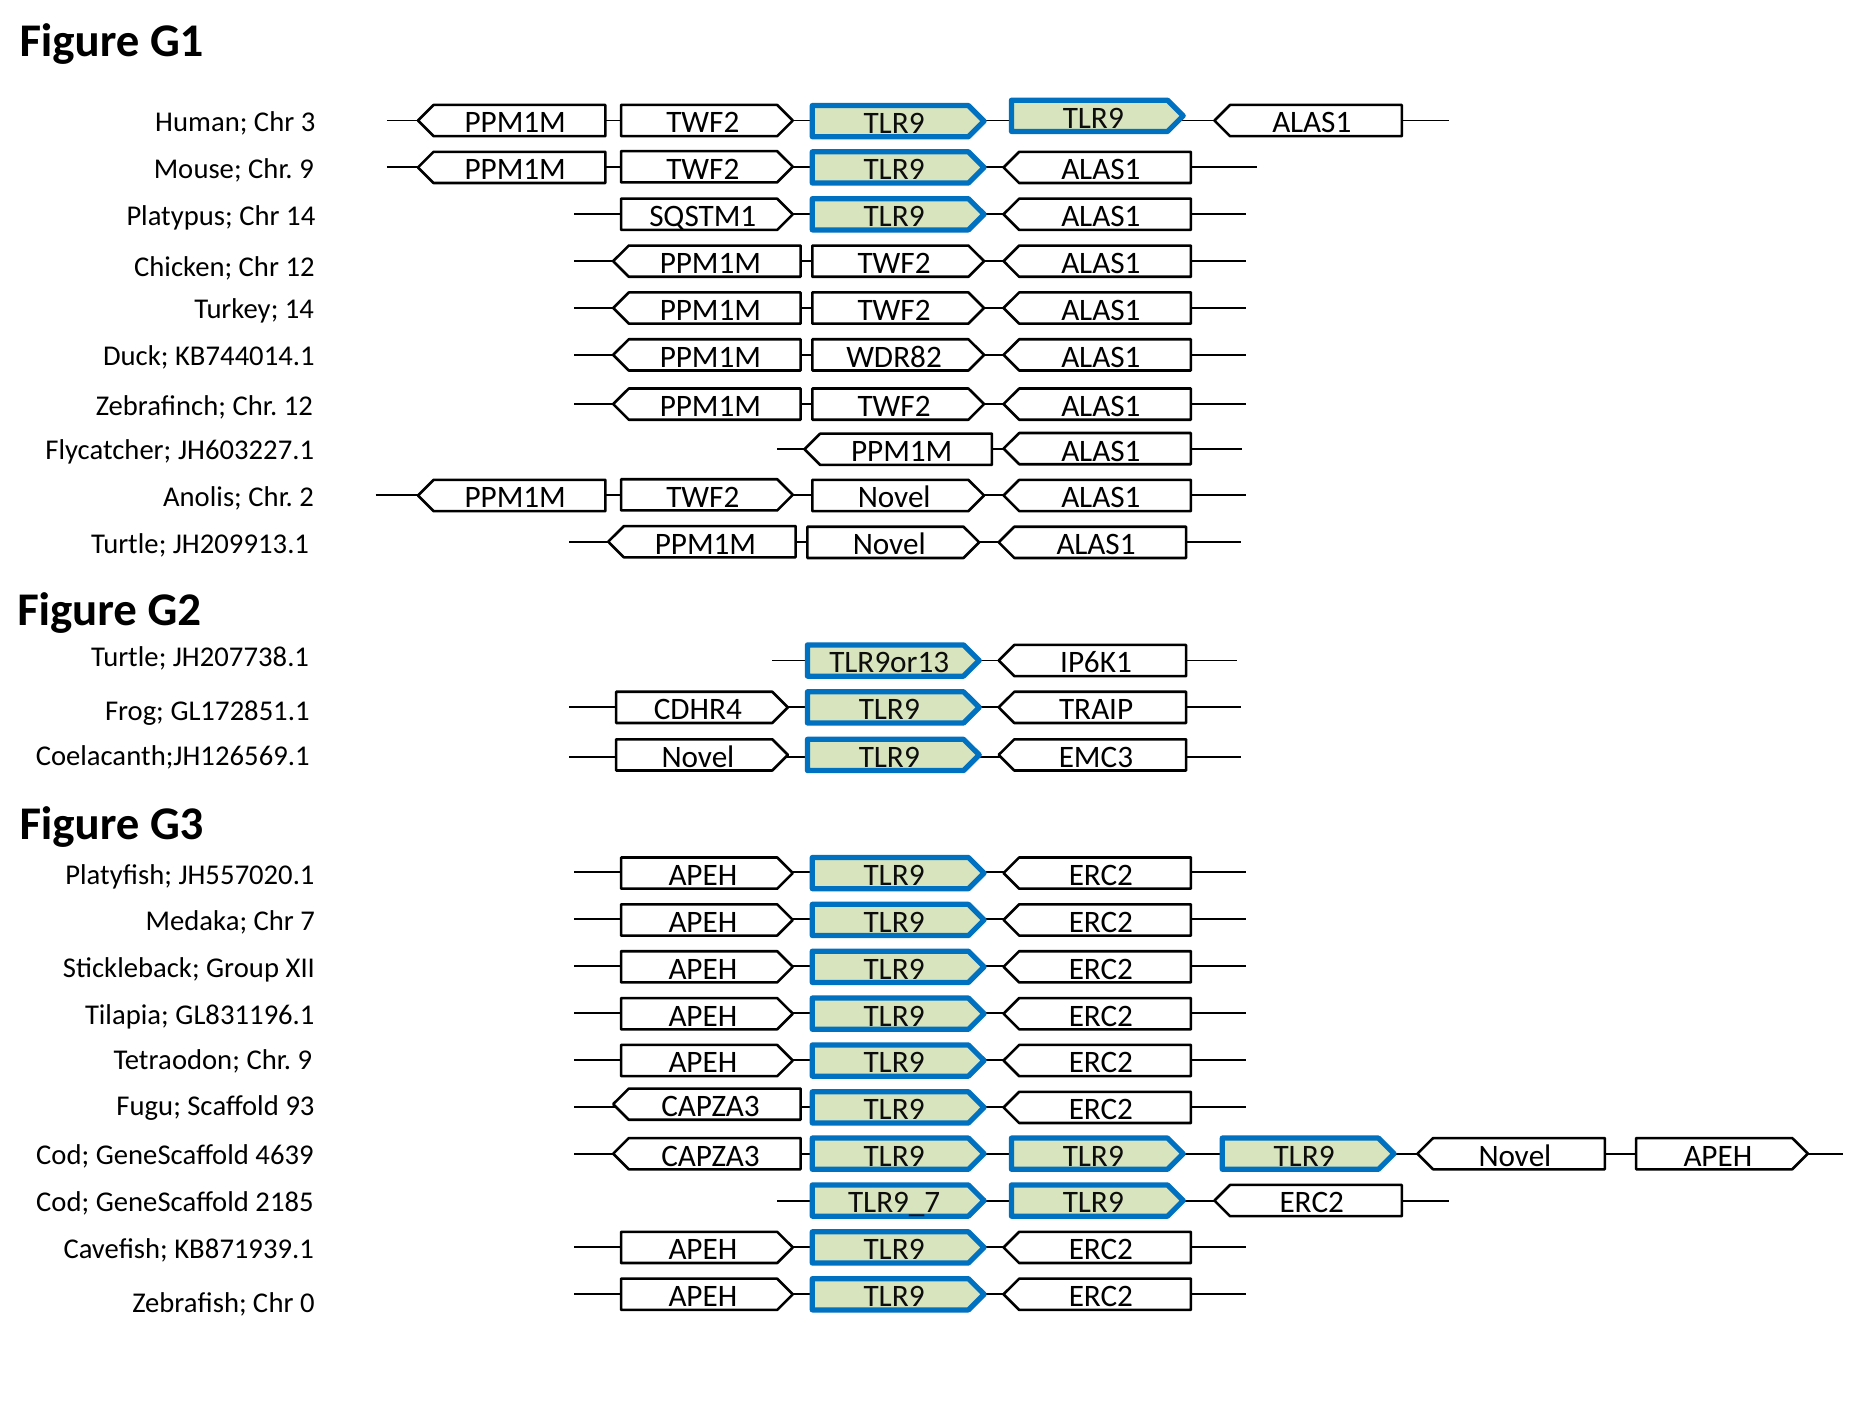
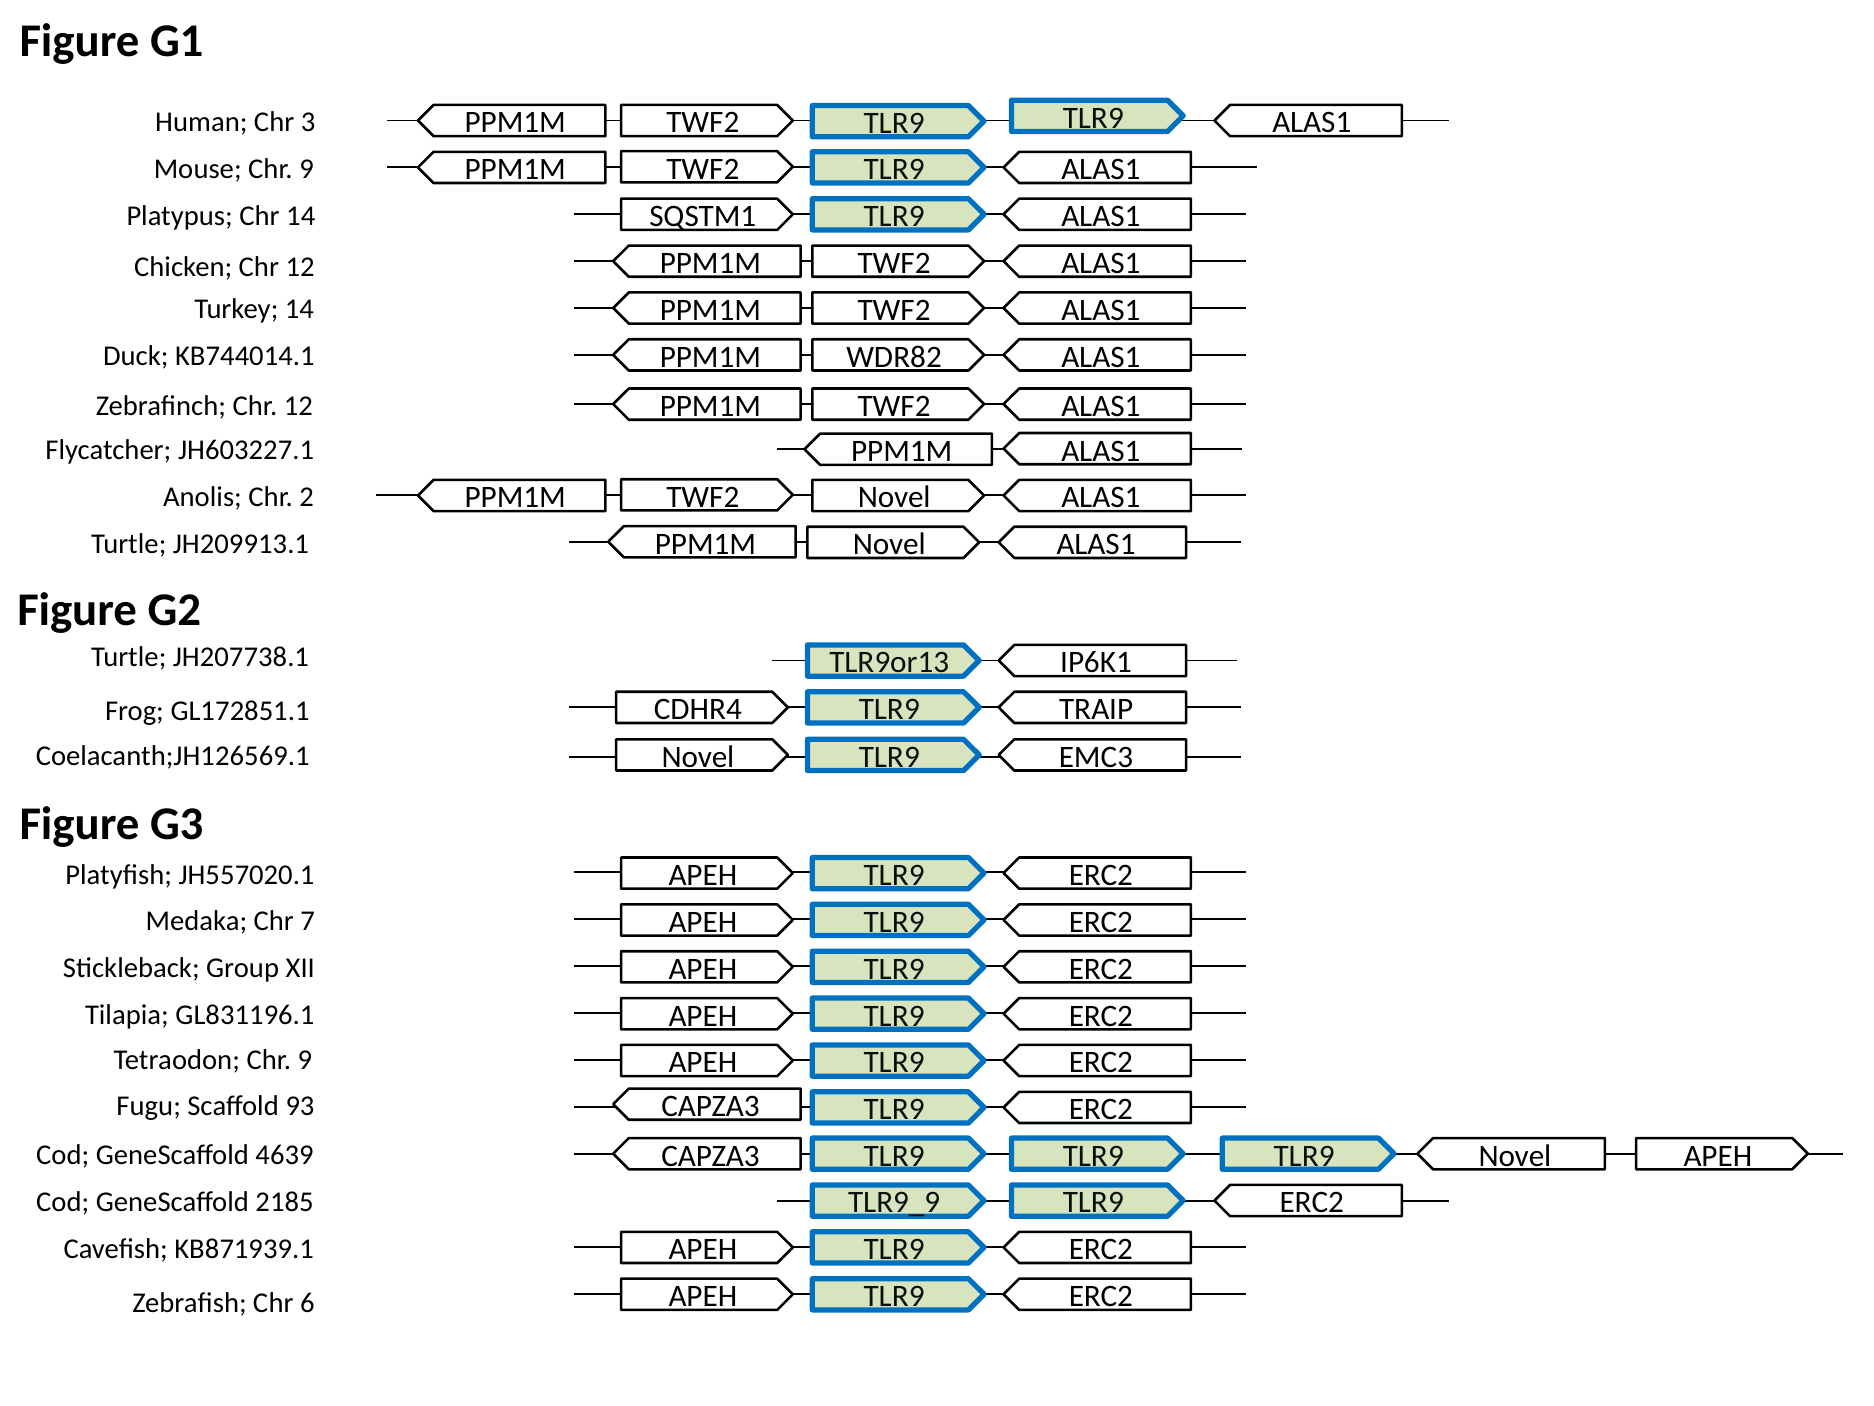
TLR9_7: TLR9_7 -> TLR9_9
0: 0 -> 6
